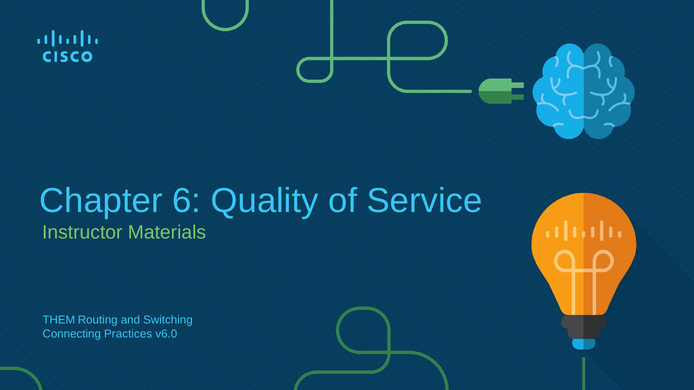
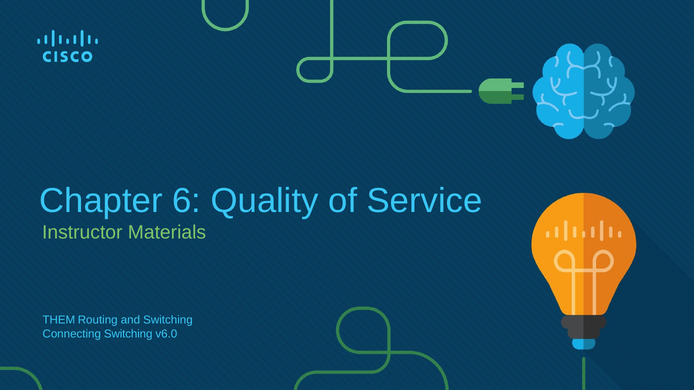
Connecting Practices: Practices -> Switching
